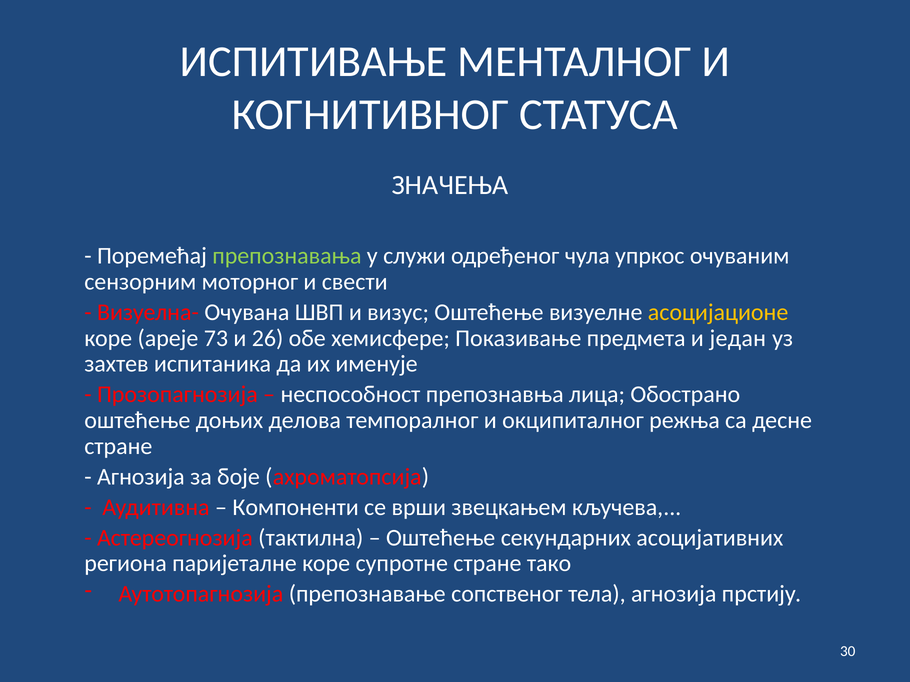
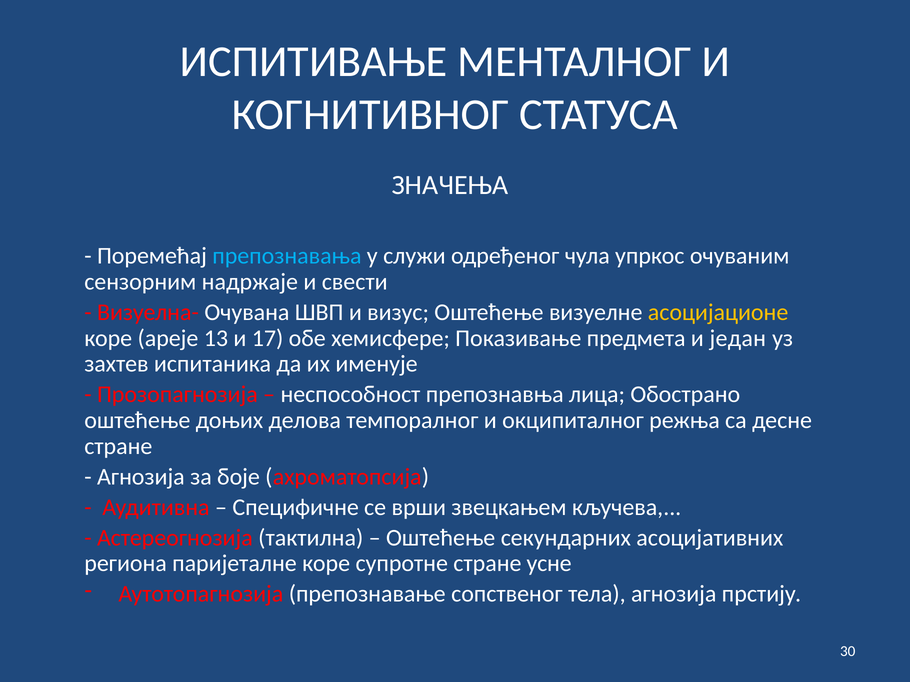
препознавања colour: light green -> light blue
моторног: моторног -> надржаје
73: 73 -> 13
26: 26 -> 17
Компоненти: Компоненти -> Специфичне
тако: тако -> усне
